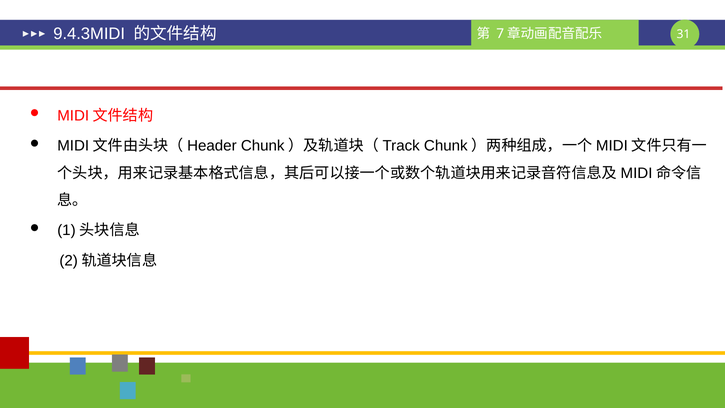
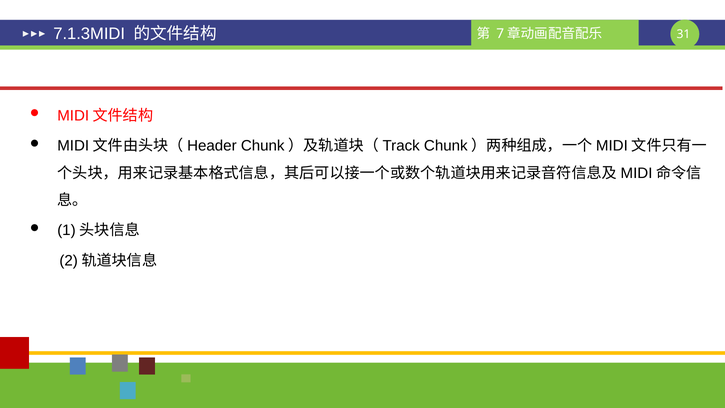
9.4.3MIDI: 9.4.3MIDI -> 7.1.3MIDI
